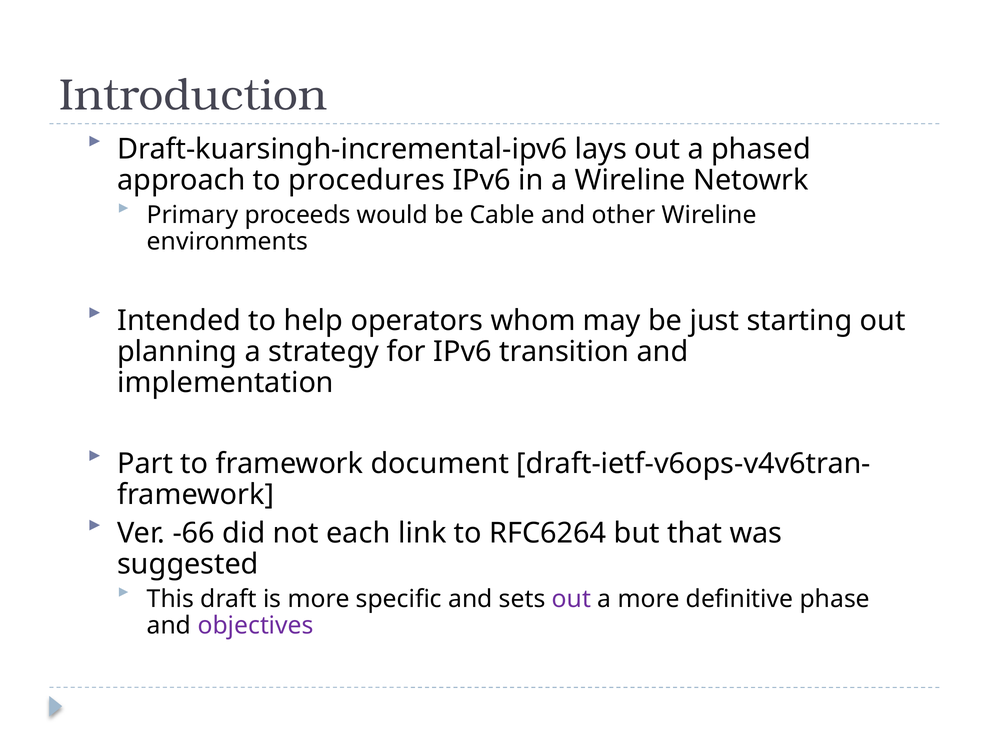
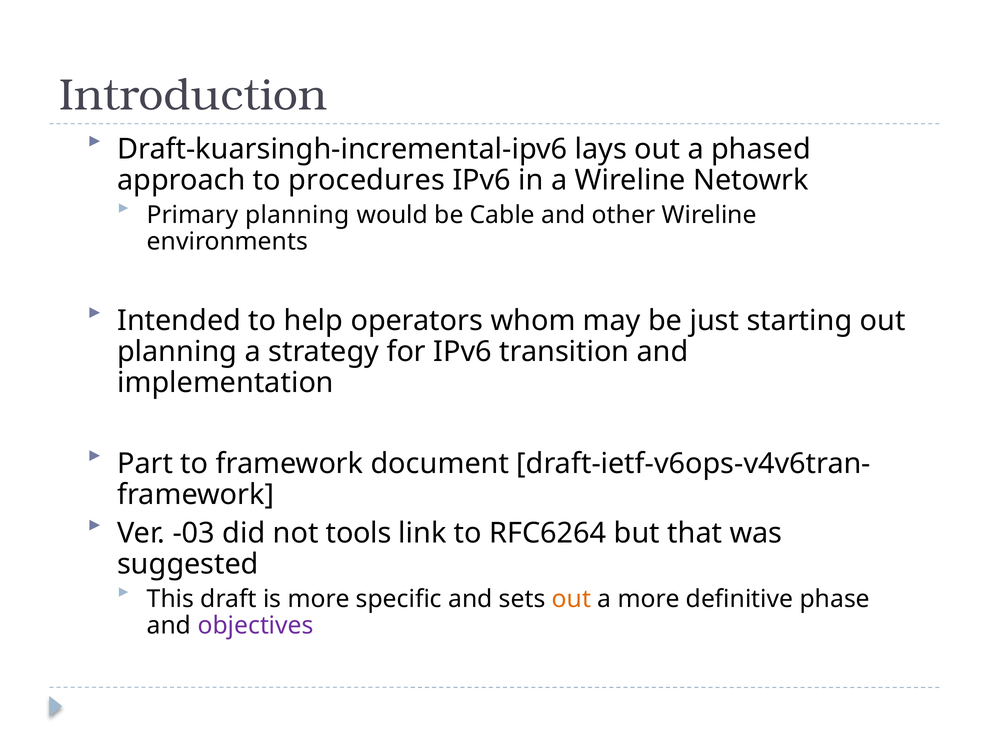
Primary proceeds: proceeds -> planning
-66: -66 -> -03
each: each -> tools
out at (571, 599) colour: purple -> orange
